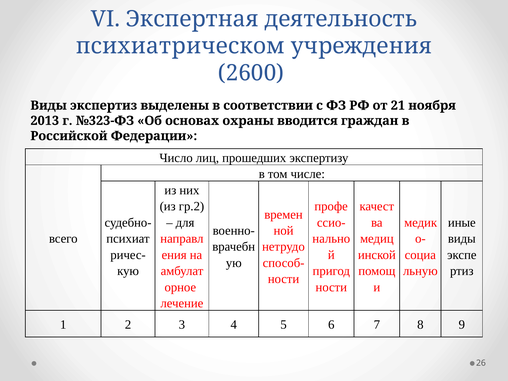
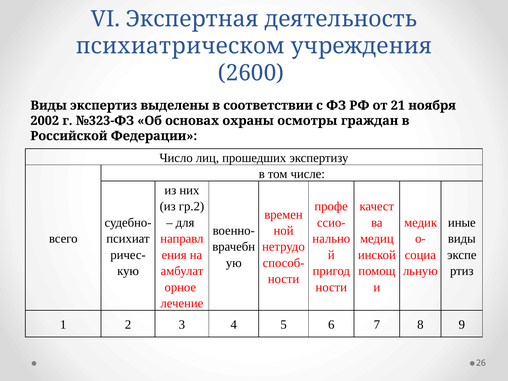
2013: 2013 -> 2002
вводится: вводится -> осмотры
